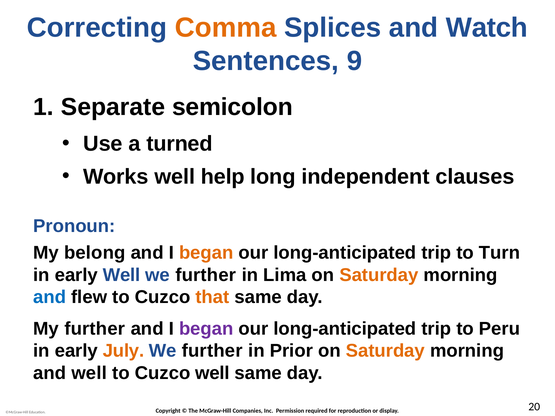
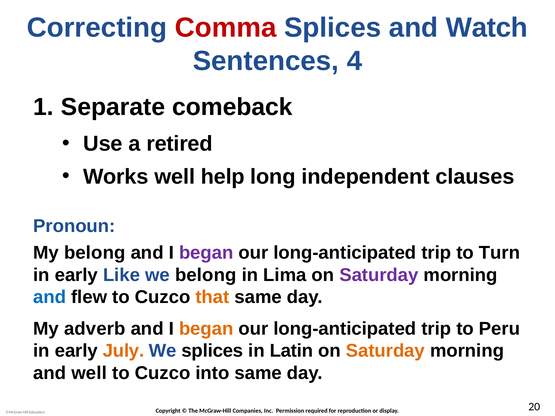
Comma colour: orange -> red
9: 9 -> 4
semicolon: semicolon -> comeback
turned: turned -> retired
began at (206, 253) colour: orange -> purple
early Well: Well -> Like
further at (206, 275): further -> belong
Saturday at (379, 275) colour: orange -> purple
My further: further -> adverb
began at (206, 329) colour: purple -> orange
further at (212, 351): further -> splices
Prior: Prior -> Latin
Cuzco well: well -> into
